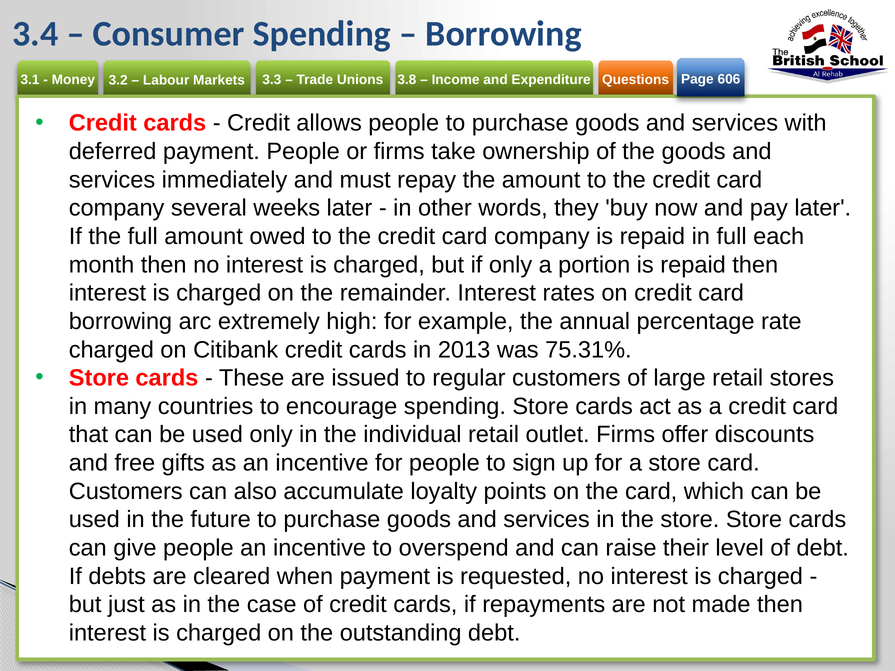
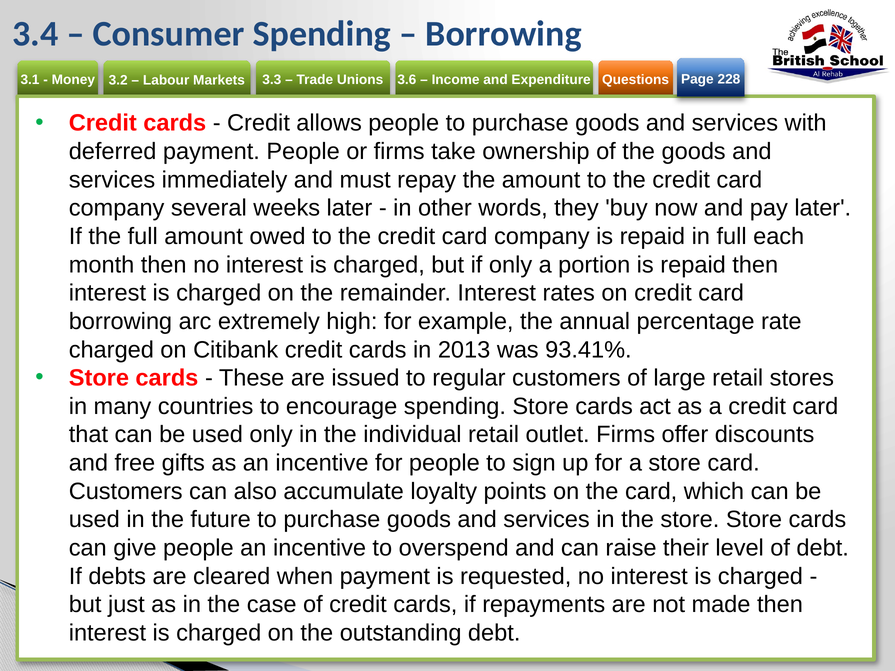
606: 606 -> 228
3.8: 3.8 -> 3.6
75.31%: 75.31% -> 93.41%
